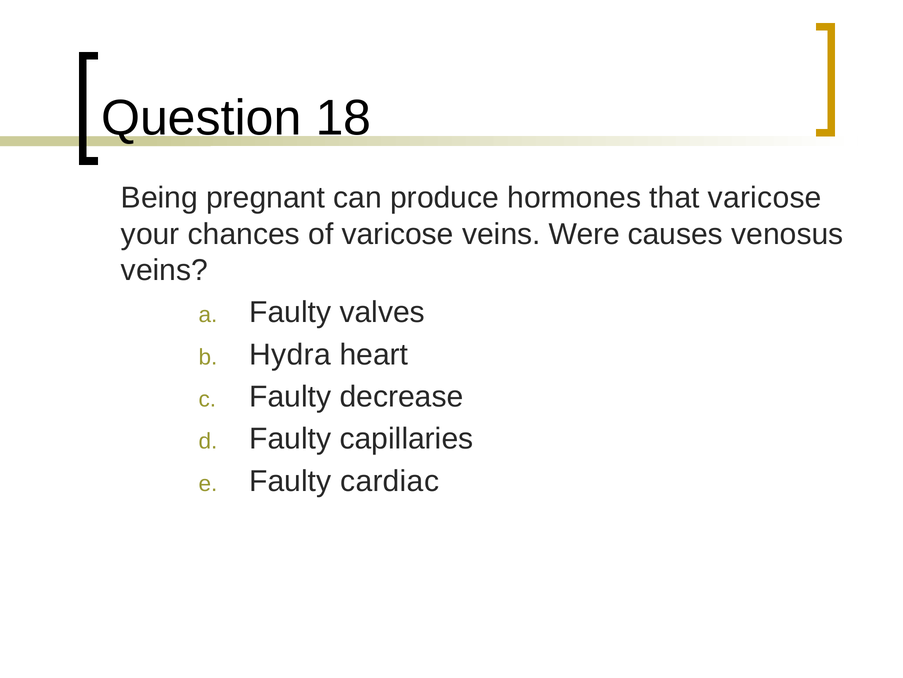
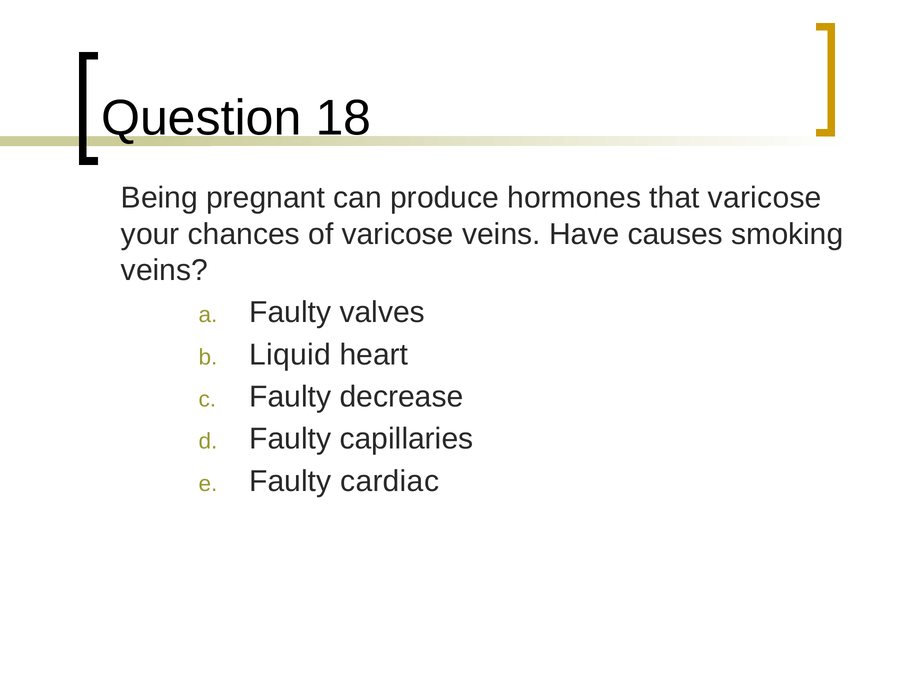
Were: Were -> Have
venosus: venosus -> smoking
Hydra: Hydra -> Liquid
